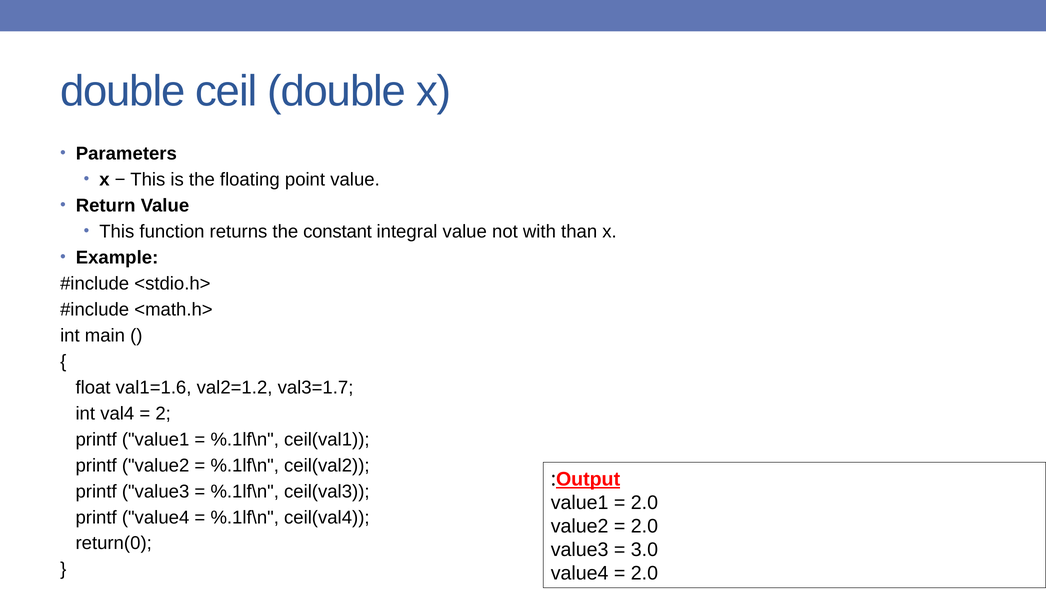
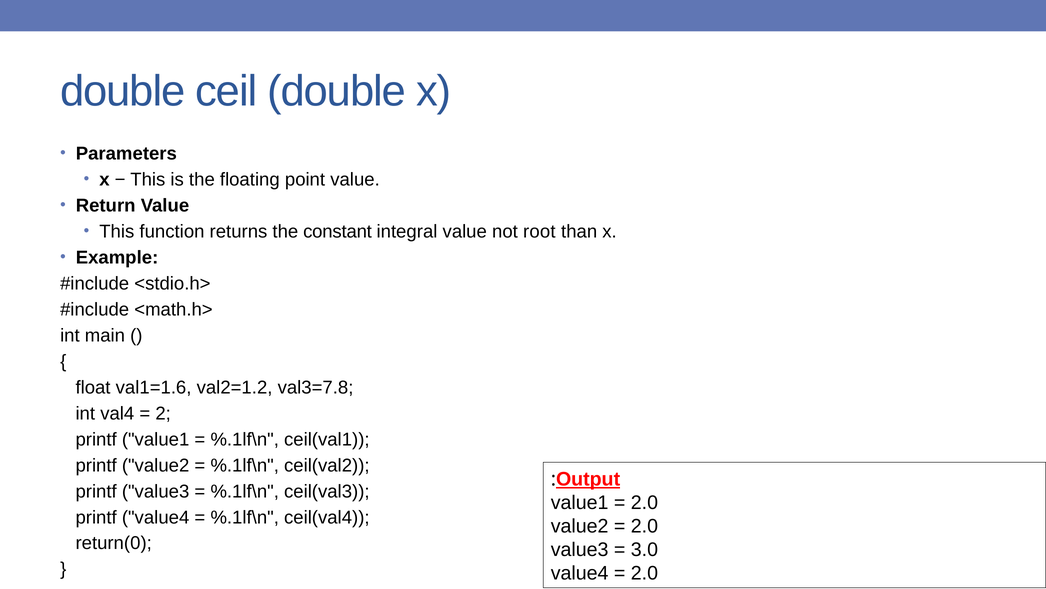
with: with -> root
val3=1.7: val3=1.7 -> val3=7.8
